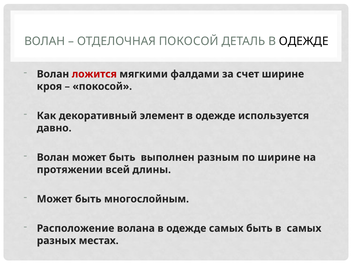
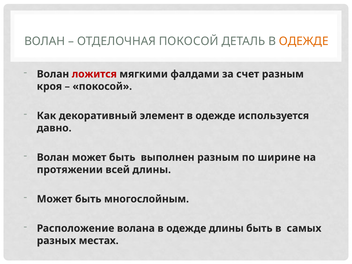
ОДЕЖДЕ at (304, 41) colour: black -> orange
счет ширине: ширине -> разным
одежде самых: самых -> длины
